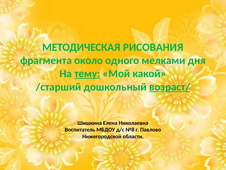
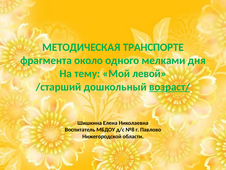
РИСОВАНИЯ: РИСОВАНИЯ -> ТРАНСПОРТЕ
тему underline: present -> none
какой: какой -> левой
